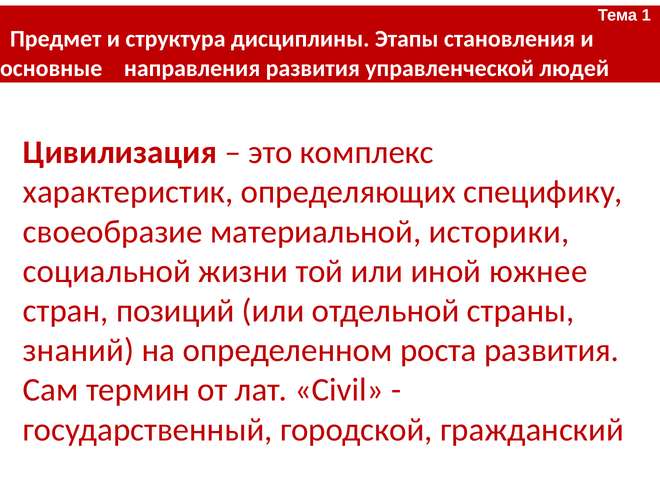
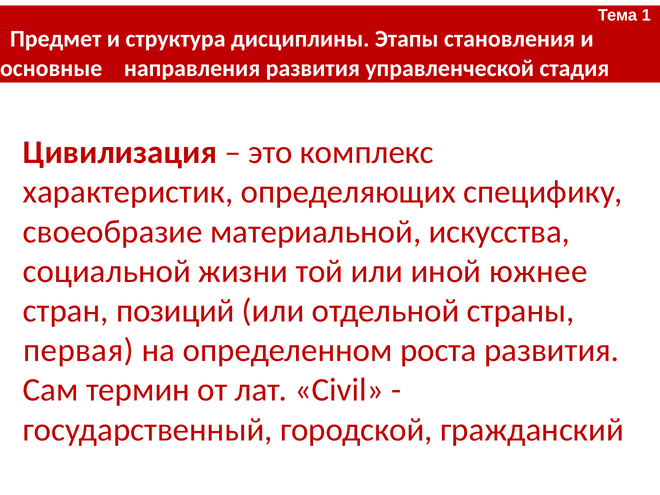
людей: людей -> стадия
историки: историки -> искусства
знаний: знаний -> первая
